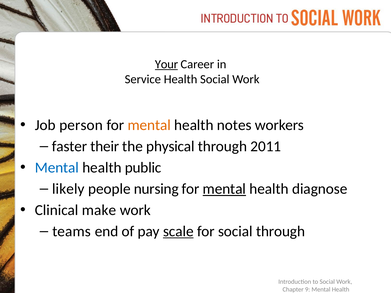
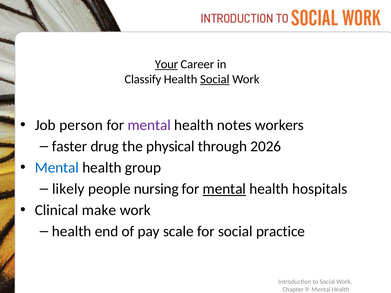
Service: Service -> Classify
Social at (215, 79) underline: none -> present
mental at (149, 125) colour: orange -> purple
their: their -> drug
2011: 2011 -> 2026
public: public -> group
diagnose: diagnose -> hospitals
teams at (72, 232): teams -> health
scale underline: present -> none
social through: through -> practice
